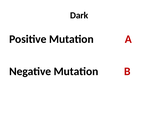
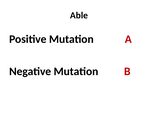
Dark: Dark -> Able
